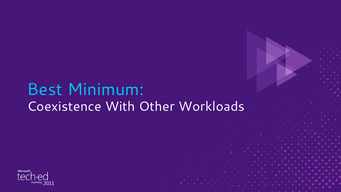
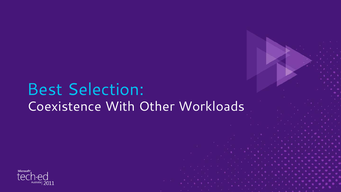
Minimum: Minimum -> Selection
